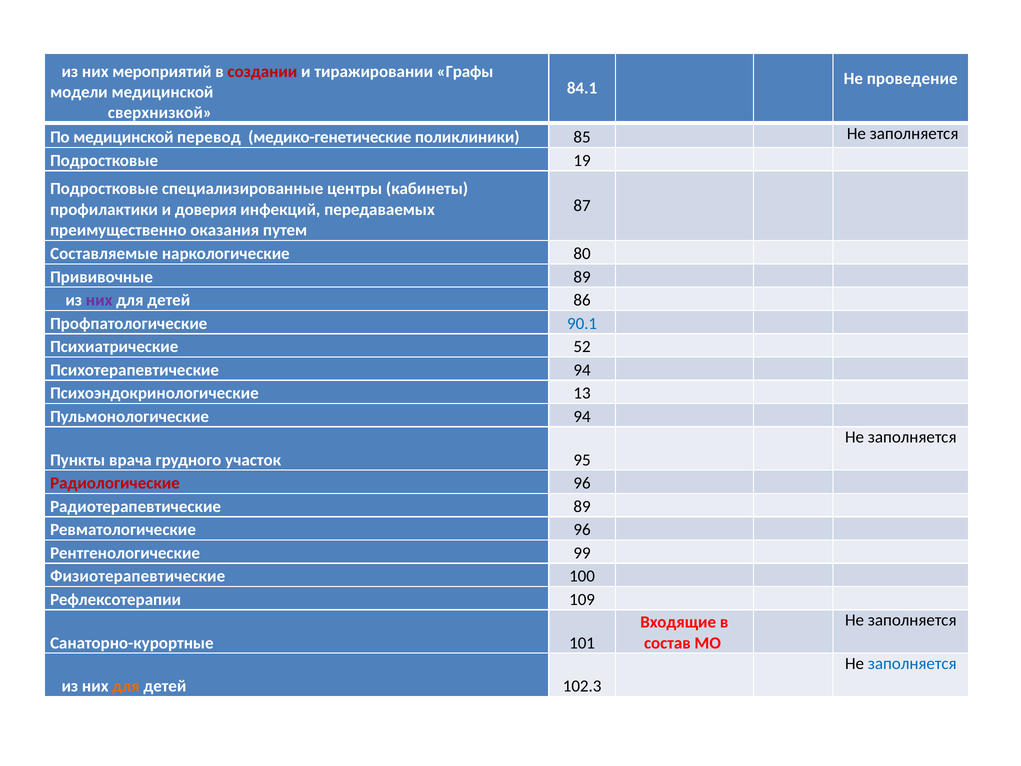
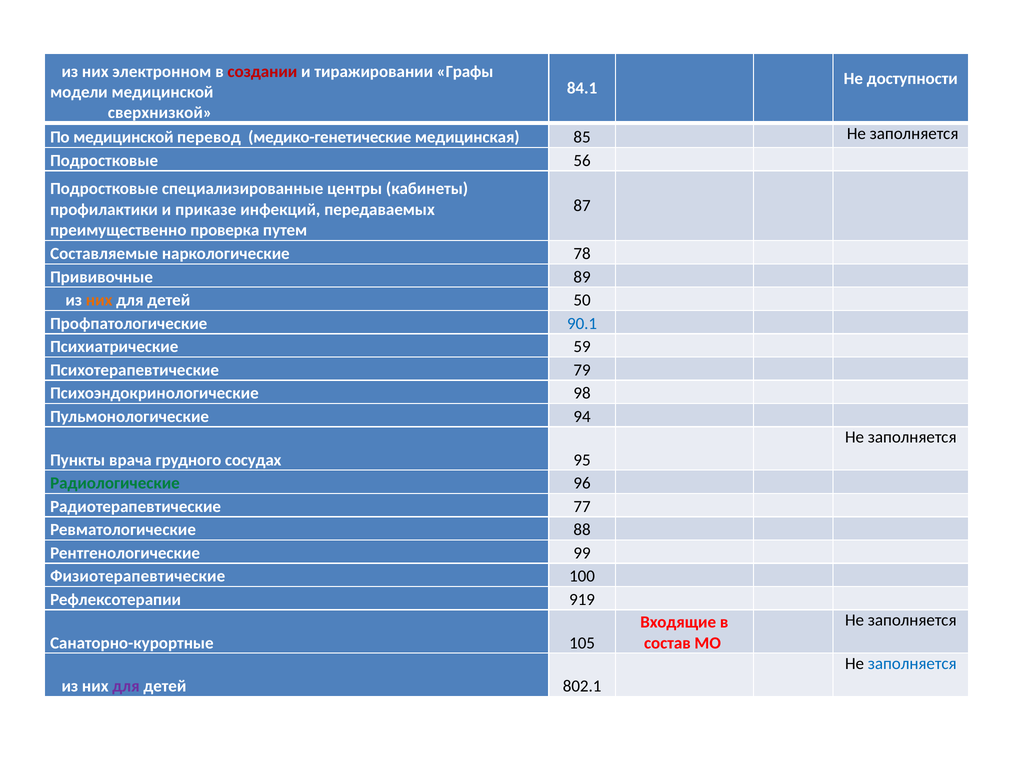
мероприятий: мероприятий -> электронном
проведение: проведение -> доступности
поликлиники: поликлиники -> медицинская
19: 19 -> 56
доверия: доверия -> приказе
оказания: оказания -> проверка
80: 80 -> 78
них at (99, 300) colour: purple -> orange
86: 86 -> 50
52: 52 -> 59
Психотерапевтические 94: 94 -> 79
13: 13 -> 98
участок: участок -> сосудах
Радиологические colour: red -> green
Радиотерапевтические 89: 89 -> 77
Ревматологические 96: 96 -> 88
109: 109 -> 919
101: 101 -> 105
для at (126, 686) colour: orange -> purple
102.3: 102.3 -> 802.1
